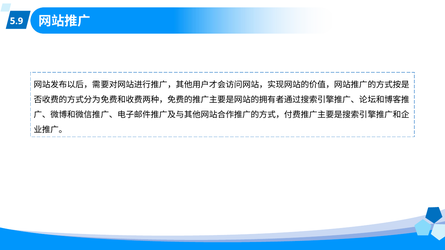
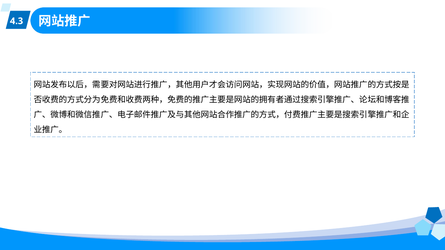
5.9: 5.9 -> 4.3
